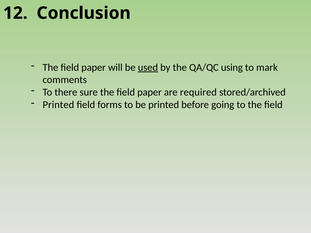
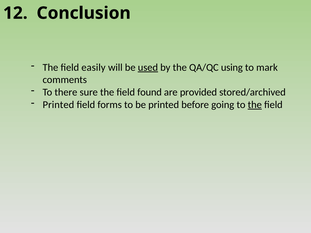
paper at (94, 67): paper -> easily
sure the field paper: paper -> found
required: required -> provided
the at (255, 105) underline: none -> present
